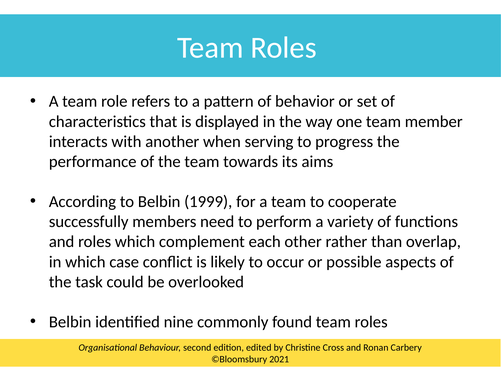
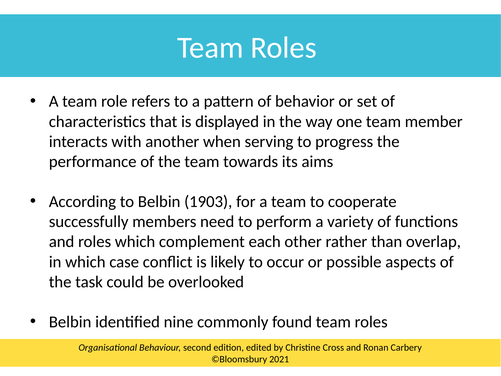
1999: 1999 -> 1903
